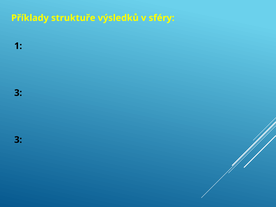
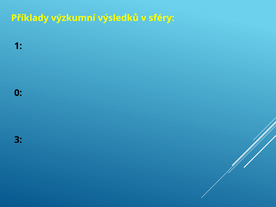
struktuře: struktuře -> výzkumní
3 at (18, 93): 3 -> 0
